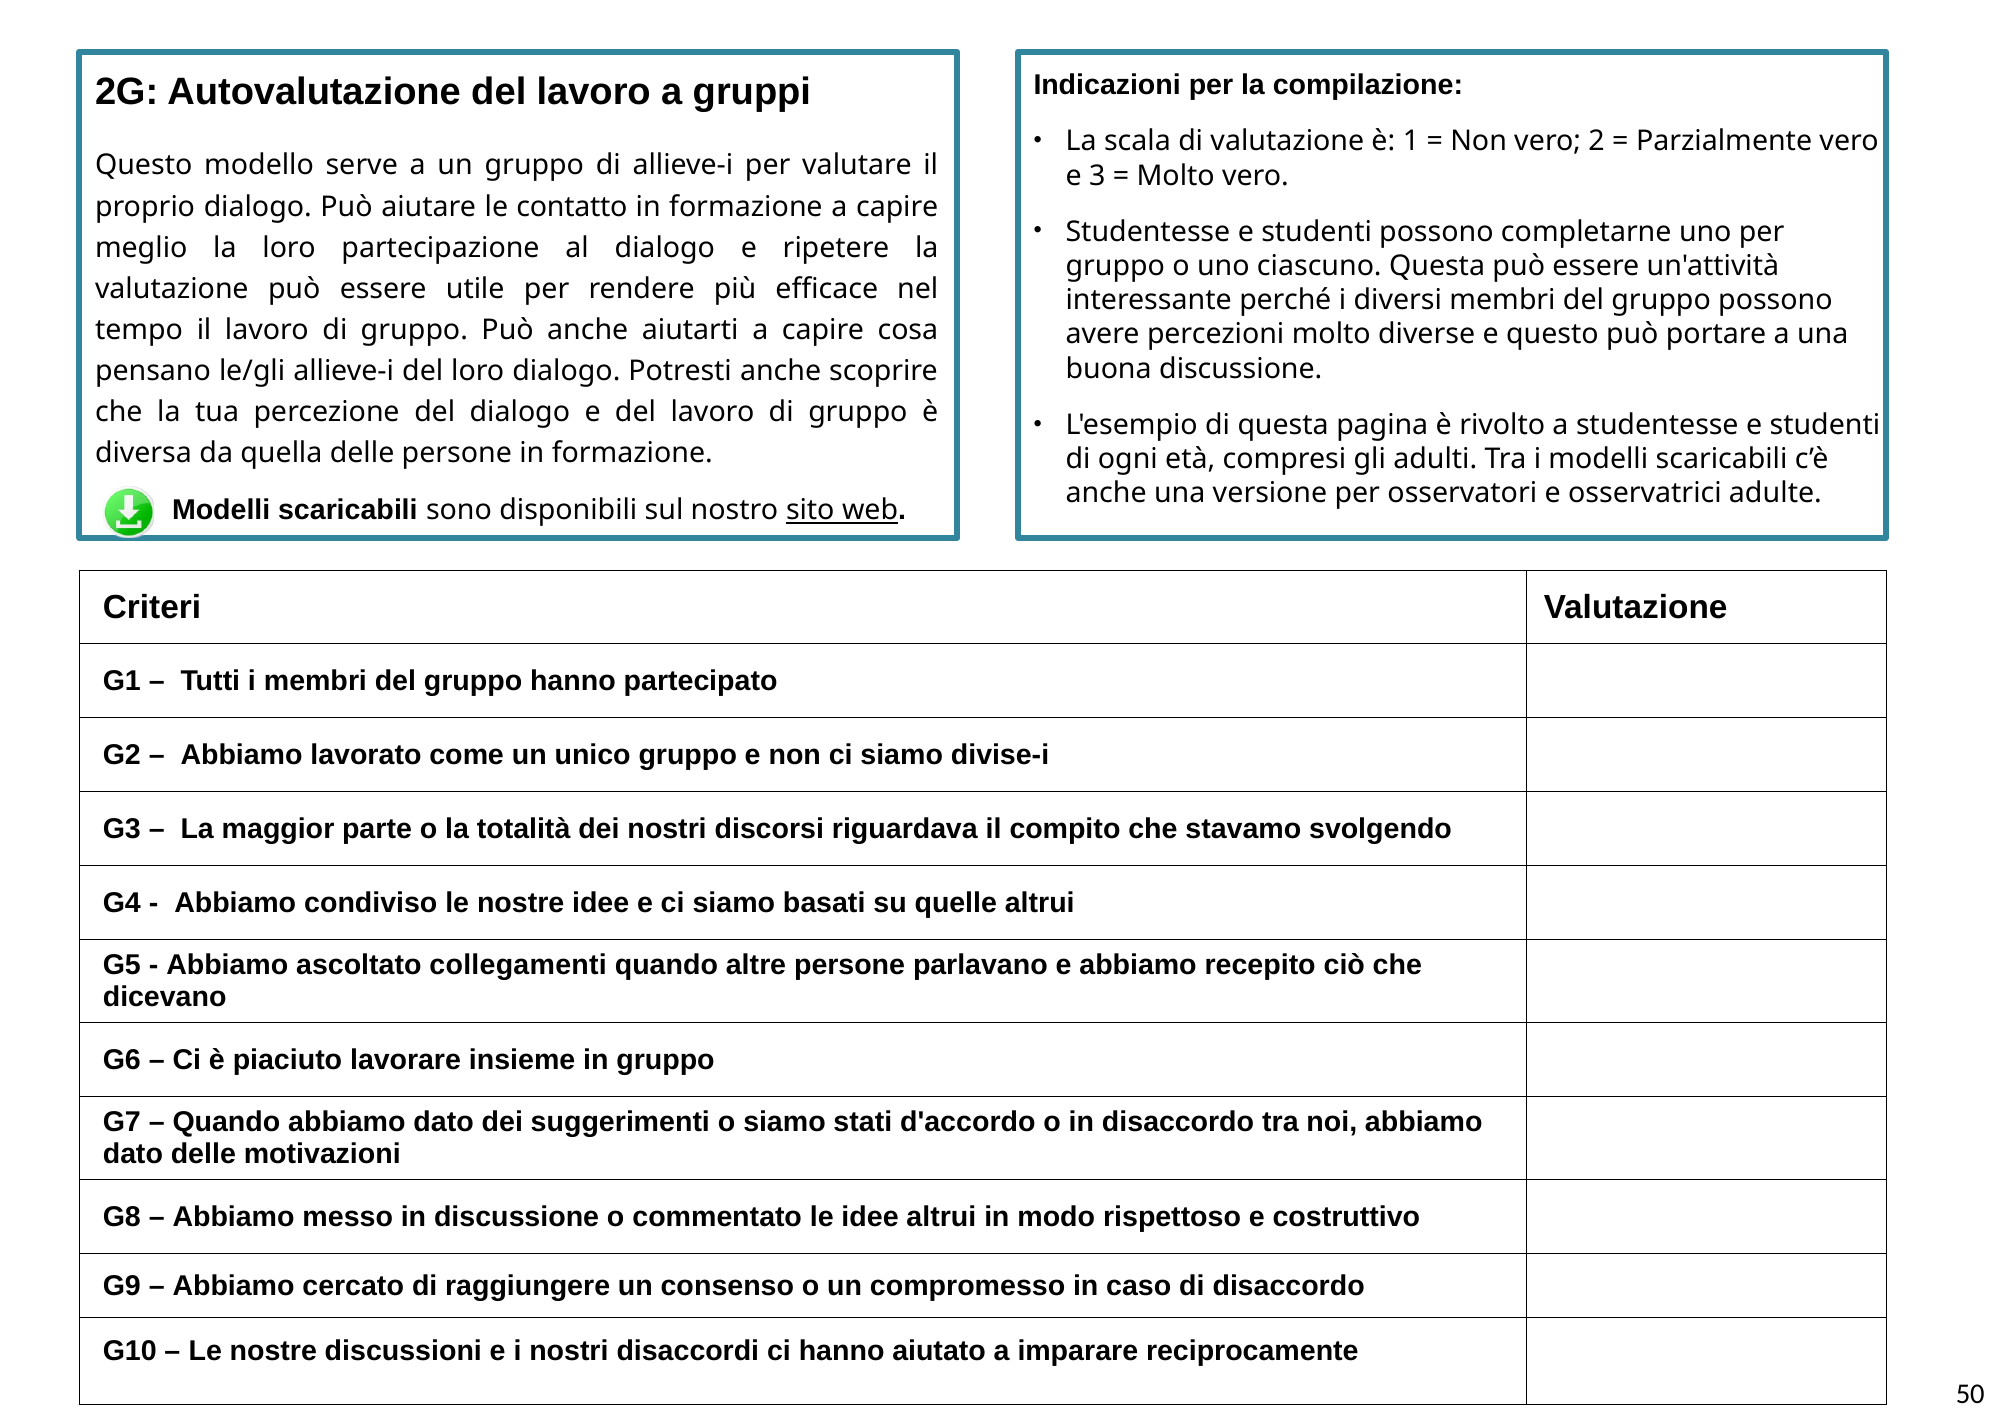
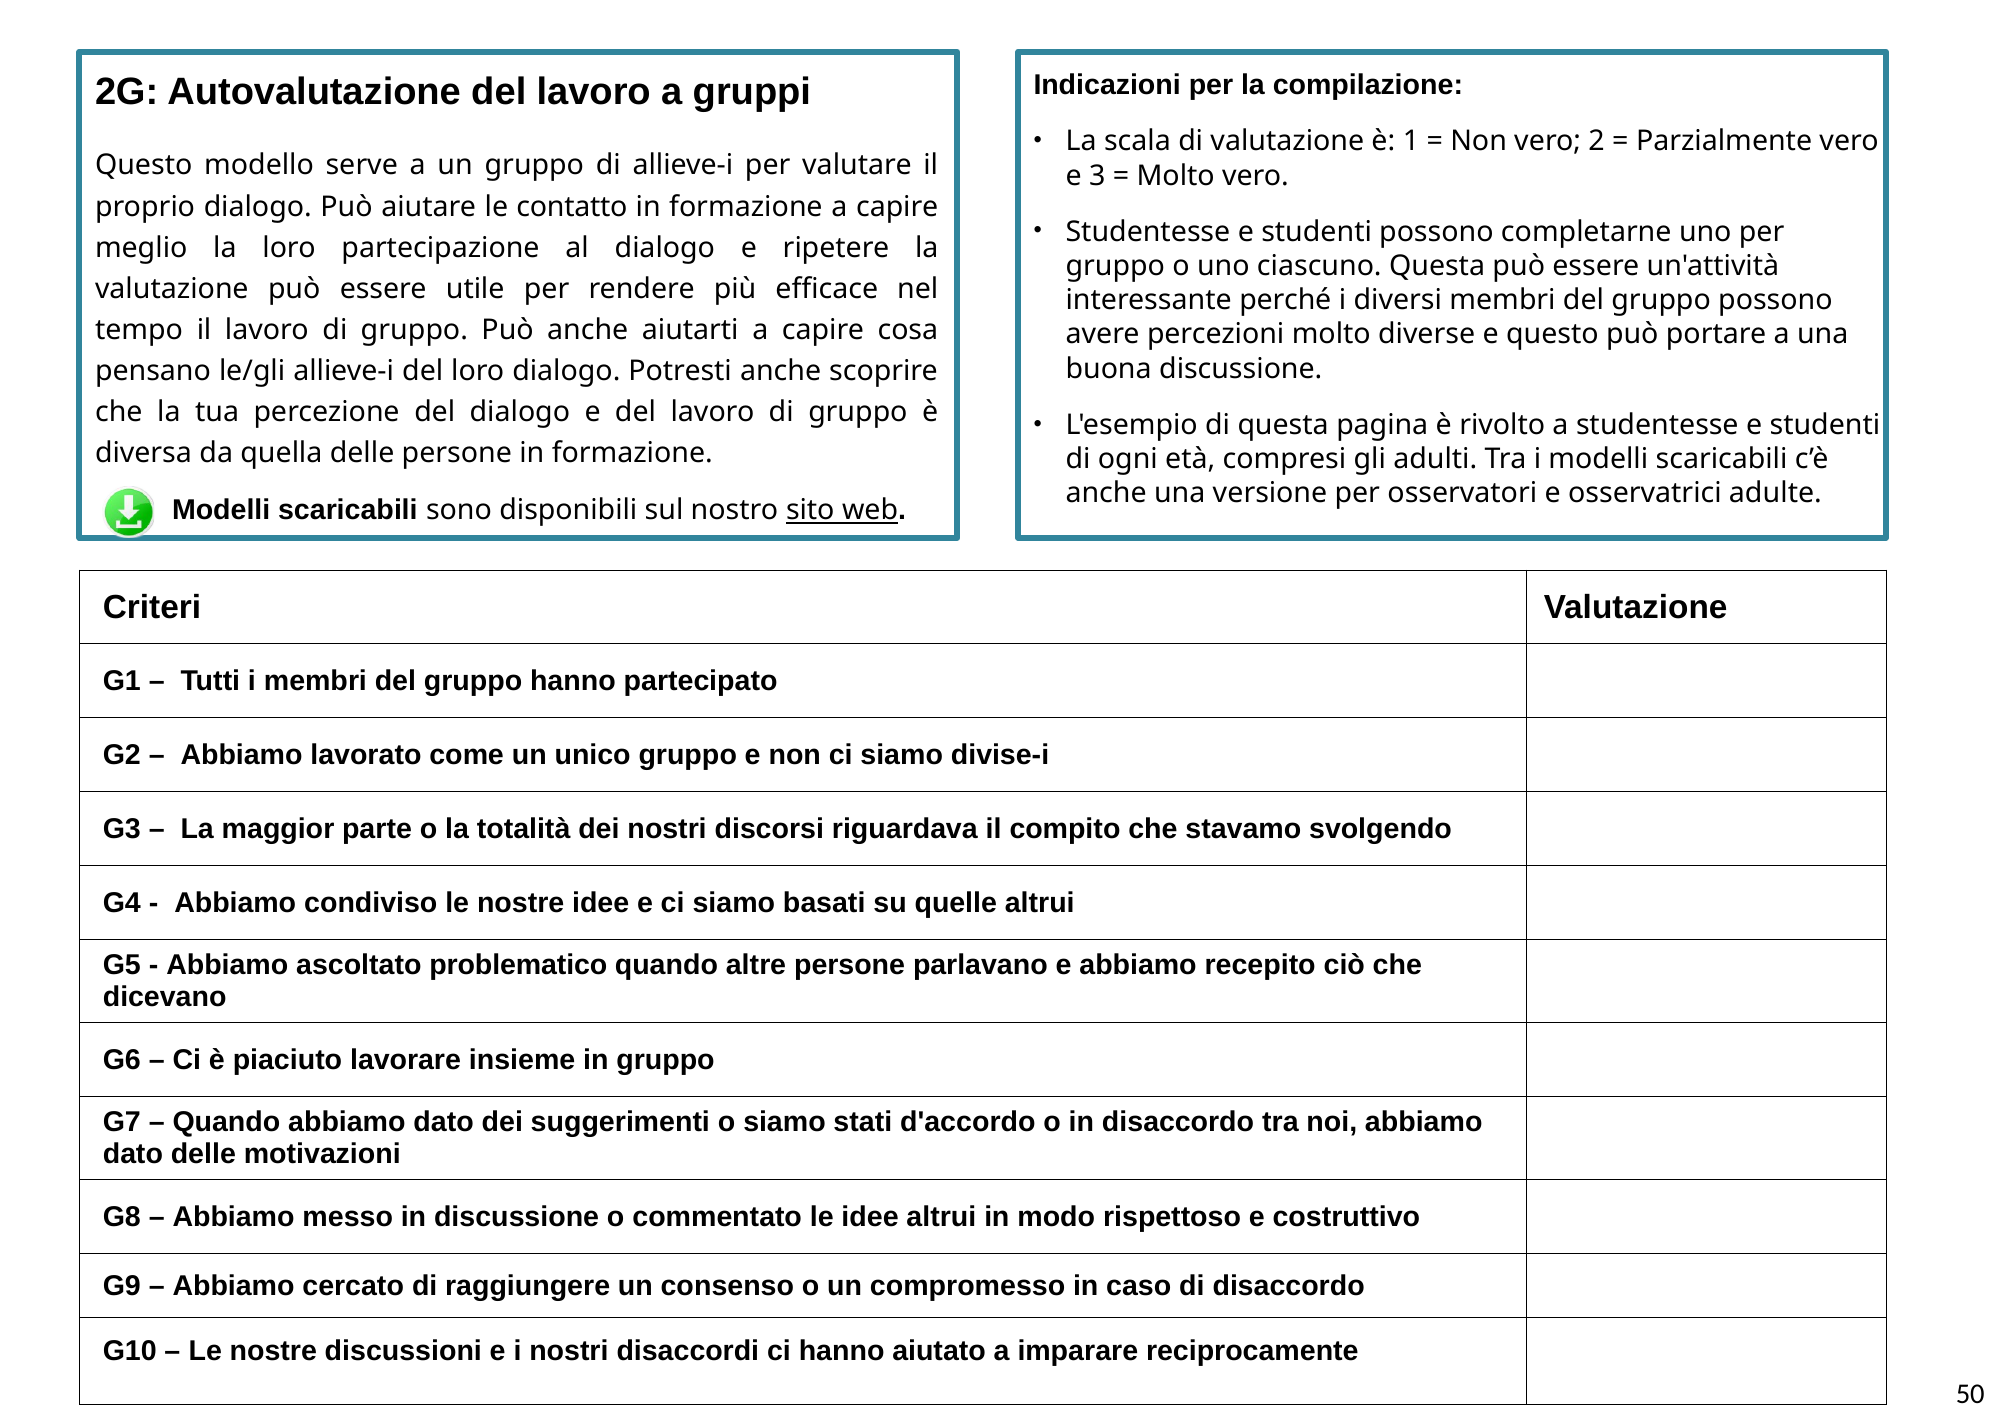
collegamenti: collegamenti -> problematico
